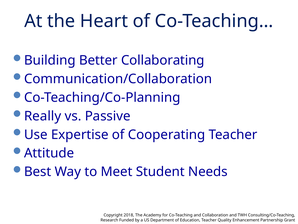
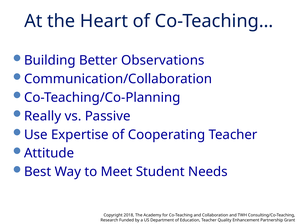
Collaborating: Collaborating -> Observations
